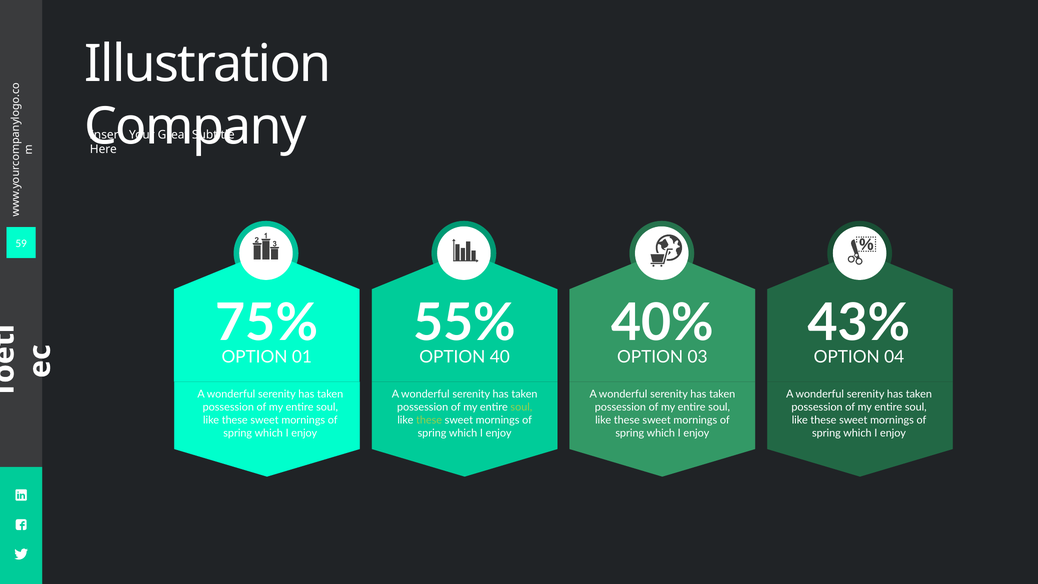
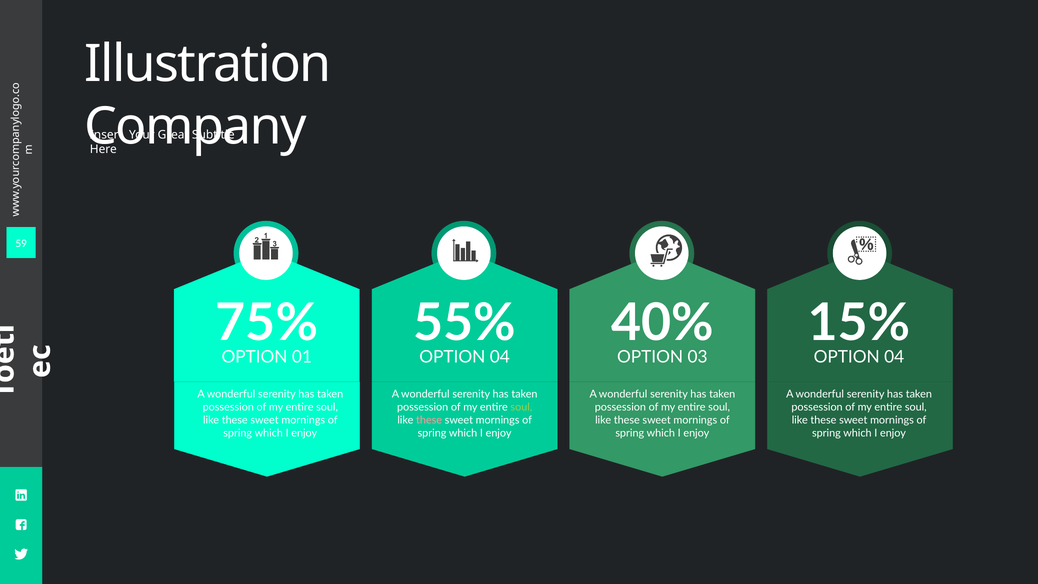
43%: 43% -> 15%
40 at (500, 357): 40 -> 04
these at (429, 420) colour: light green -> pink
